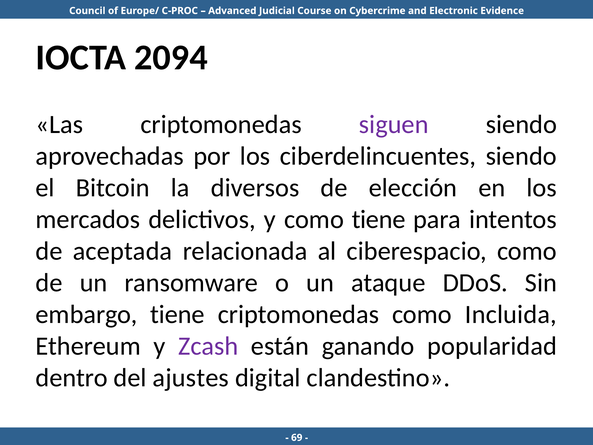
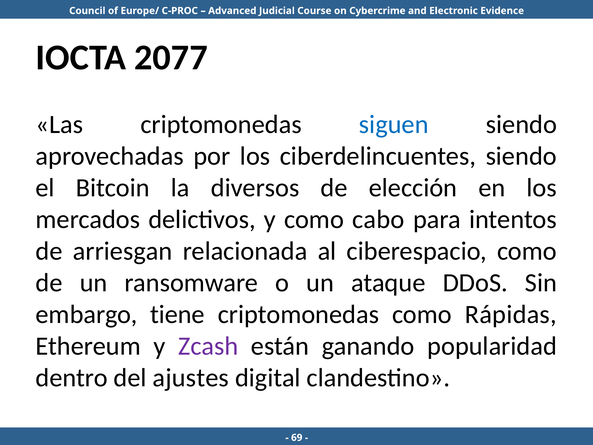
2094: 2094 -> 2077
siguen colour: purple -> blue
como tiene: tiene -> cabo
aceptada: aceptada -> arriesgan
Incluida: Incluida -> Rápidas
